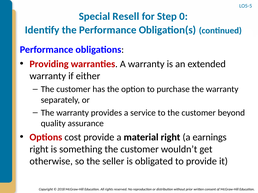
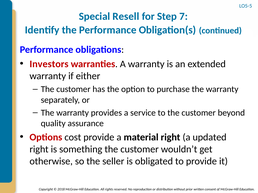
0: 0 -> 7
Providing: Providing -> Investors
earnings: earnings -> updated
